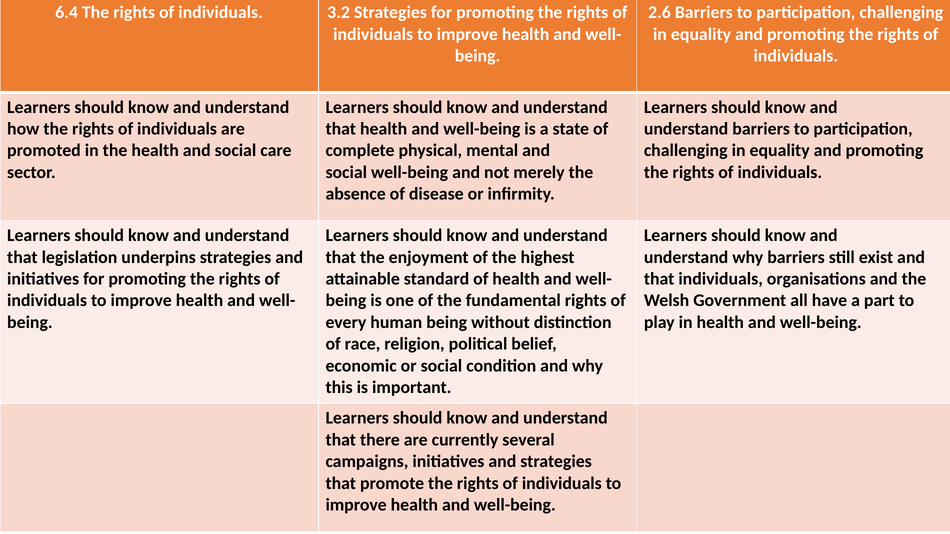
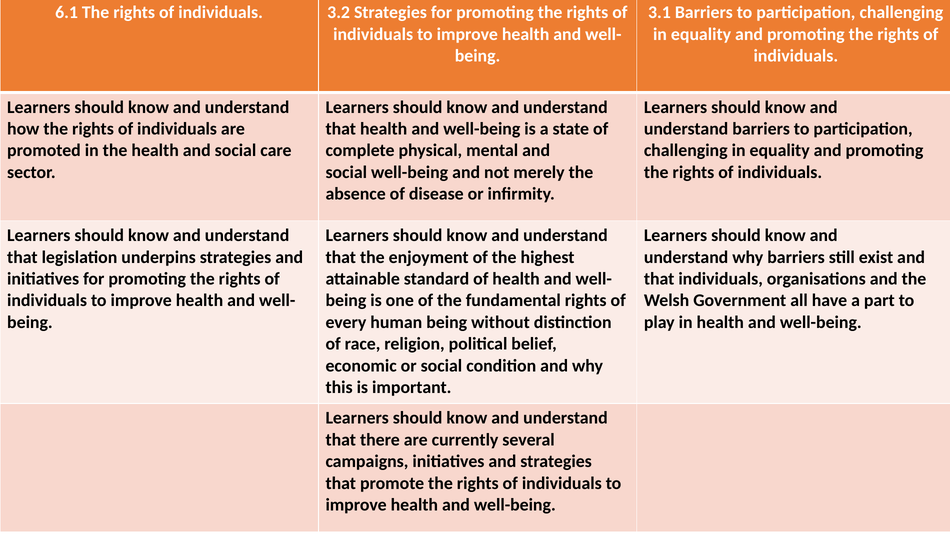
6.4: 6.4 -> 6.1
2.6: 2.6 -> 3.1
